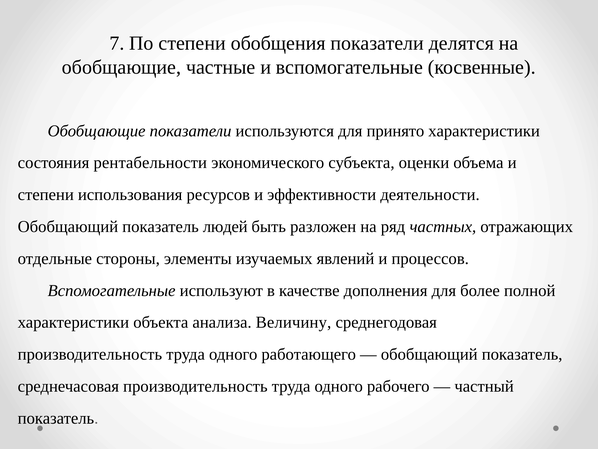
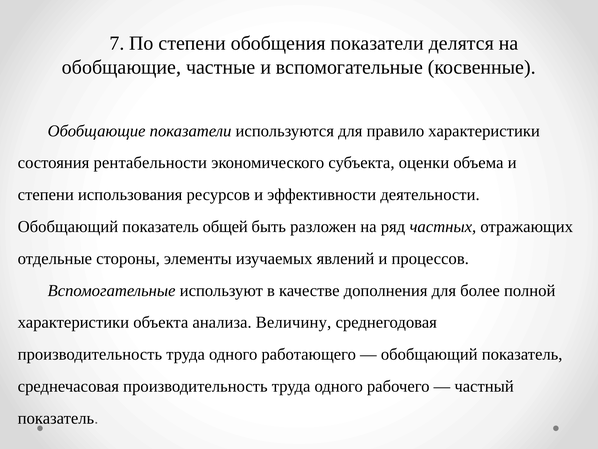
принято: принято -> правило
людей: людей -> общей
